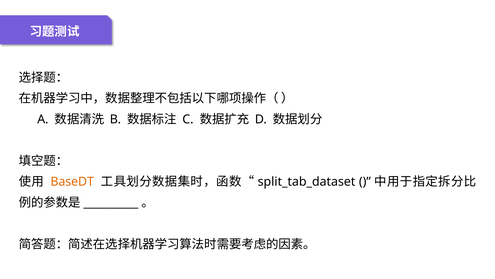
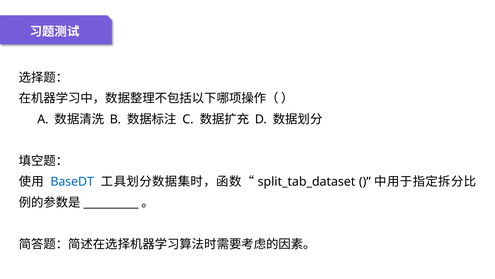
BaseDT colour: orange -> blue
